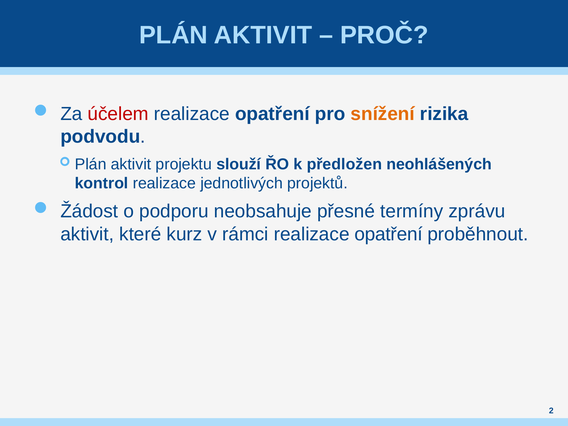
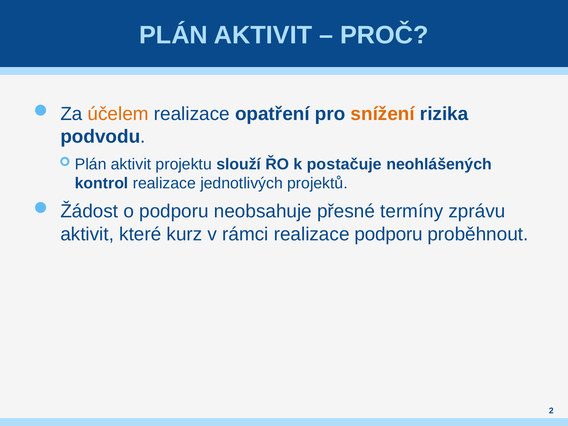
účelem colour: red -> orange
předložen: předložen -> postačuje
rámci realizace opatření: opatření -> podporu
